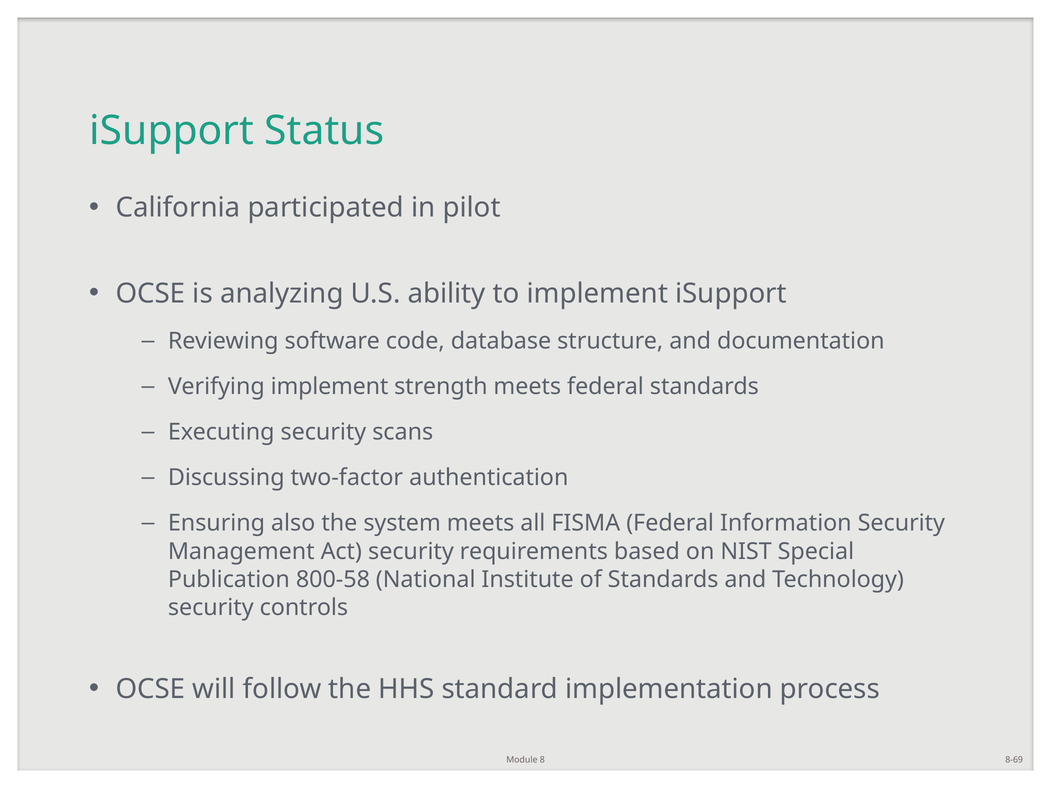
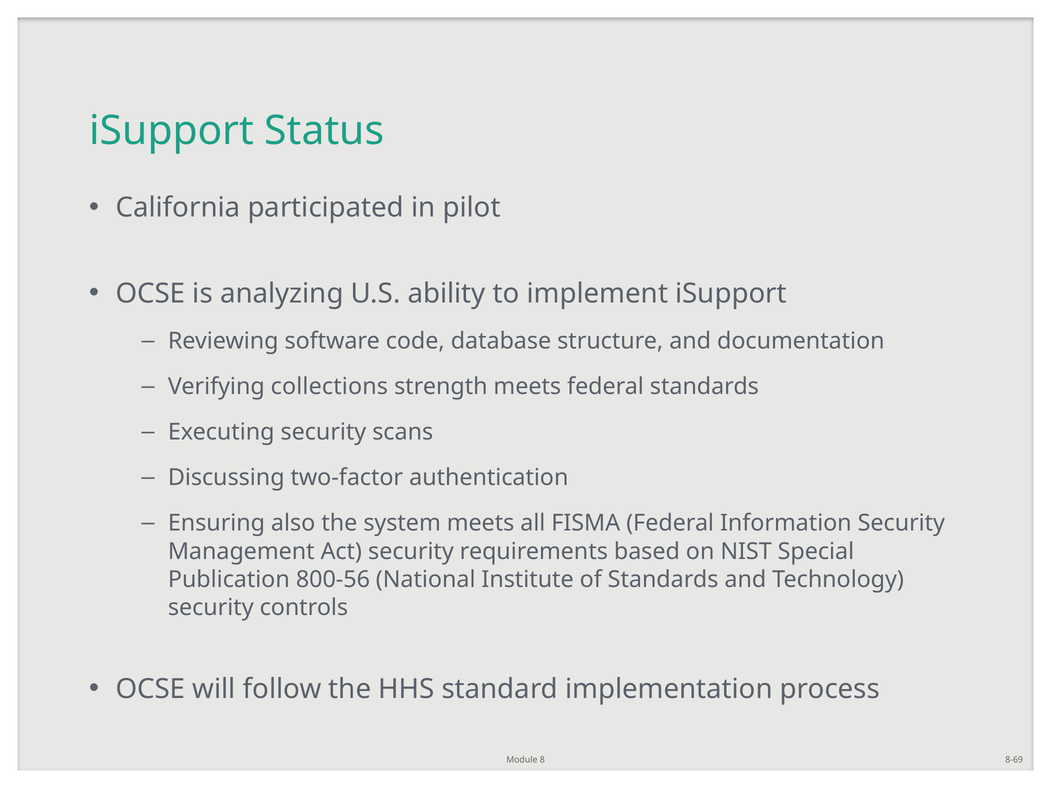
Verifying implement: implement -> collections
800-58: 800-58 -> 800-56
